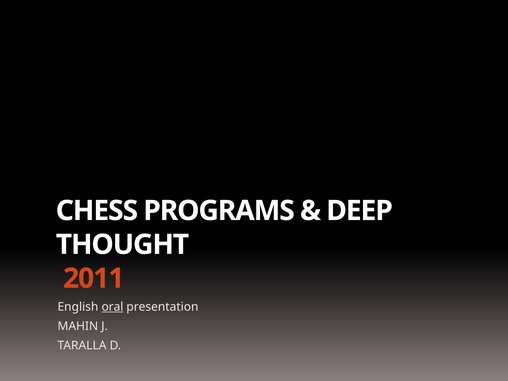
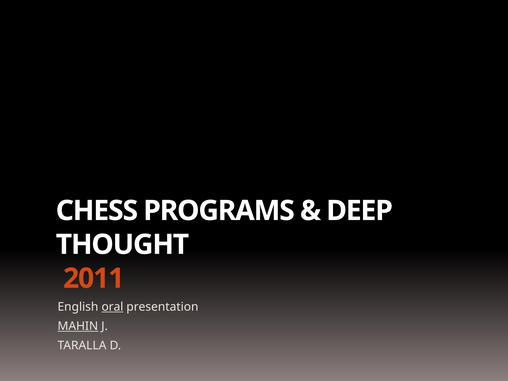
MAHIN underline: none -> present
